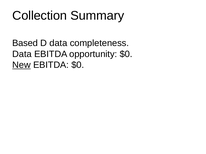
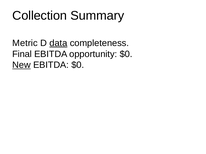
Based: Based -> Metric
data at (58, 43) underline: none -> present
Data at (22, 54): Data -> Final
